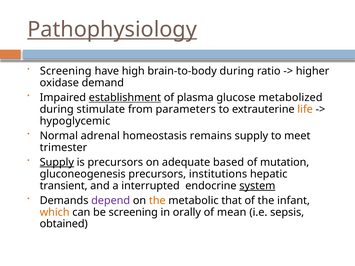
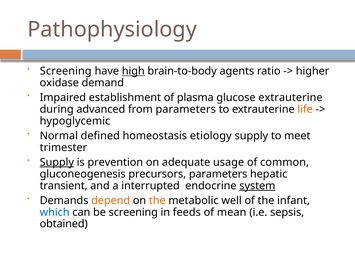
Pathophysiology underline: present -> none
high underline: none -> present
brain-to-body during: during -> agents
establishment underline: present -> none
glucose metabolized: metabolized -> extrauterine
stimulate: stimulate -> advanced
adrenal: adrenal -> defined
remains: remains -> etiology
is precursors: precursors -> prevention
based: based -> usage
mutation: mutation -> common
precursors institutions: institutions -> parameters
depend colour: purple -> orange
that: that -> well
which colour: orange -> blue
orally: orally -> feeds
